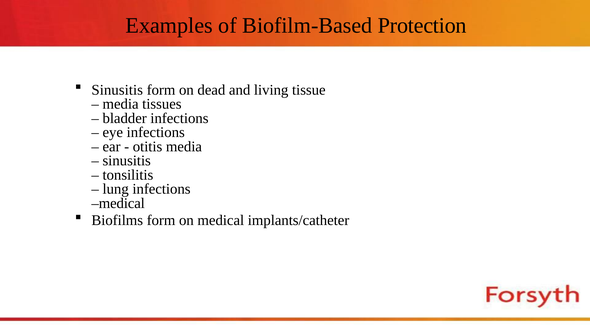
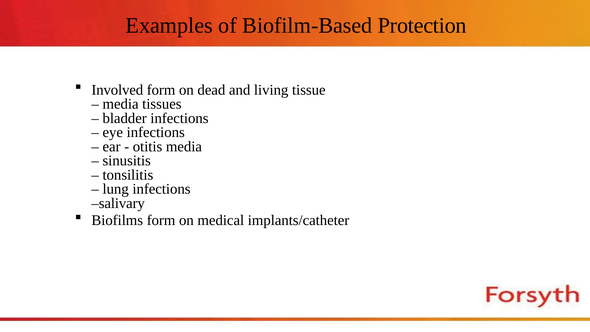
Sinusitis at (117, 90): Sinusitis -> Involved
medical at (118, 203): medical -> salivary
